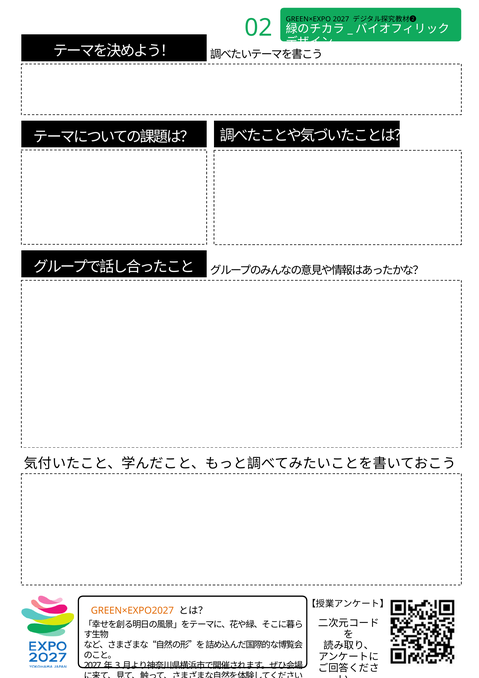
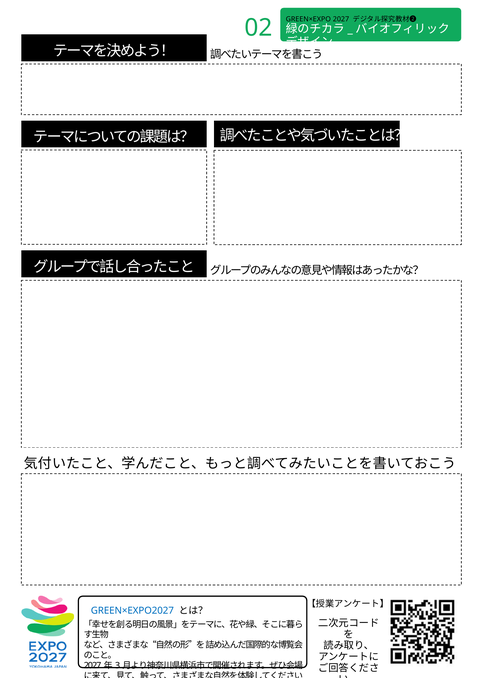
GREEN×EXPO2027 colour: orange -> blue
